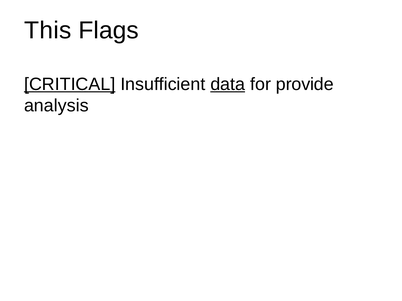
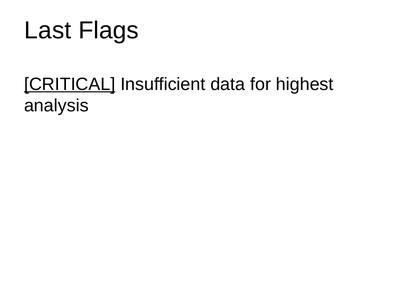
This: This -> Last
data underline: present -> none
provide: provide -> highest
